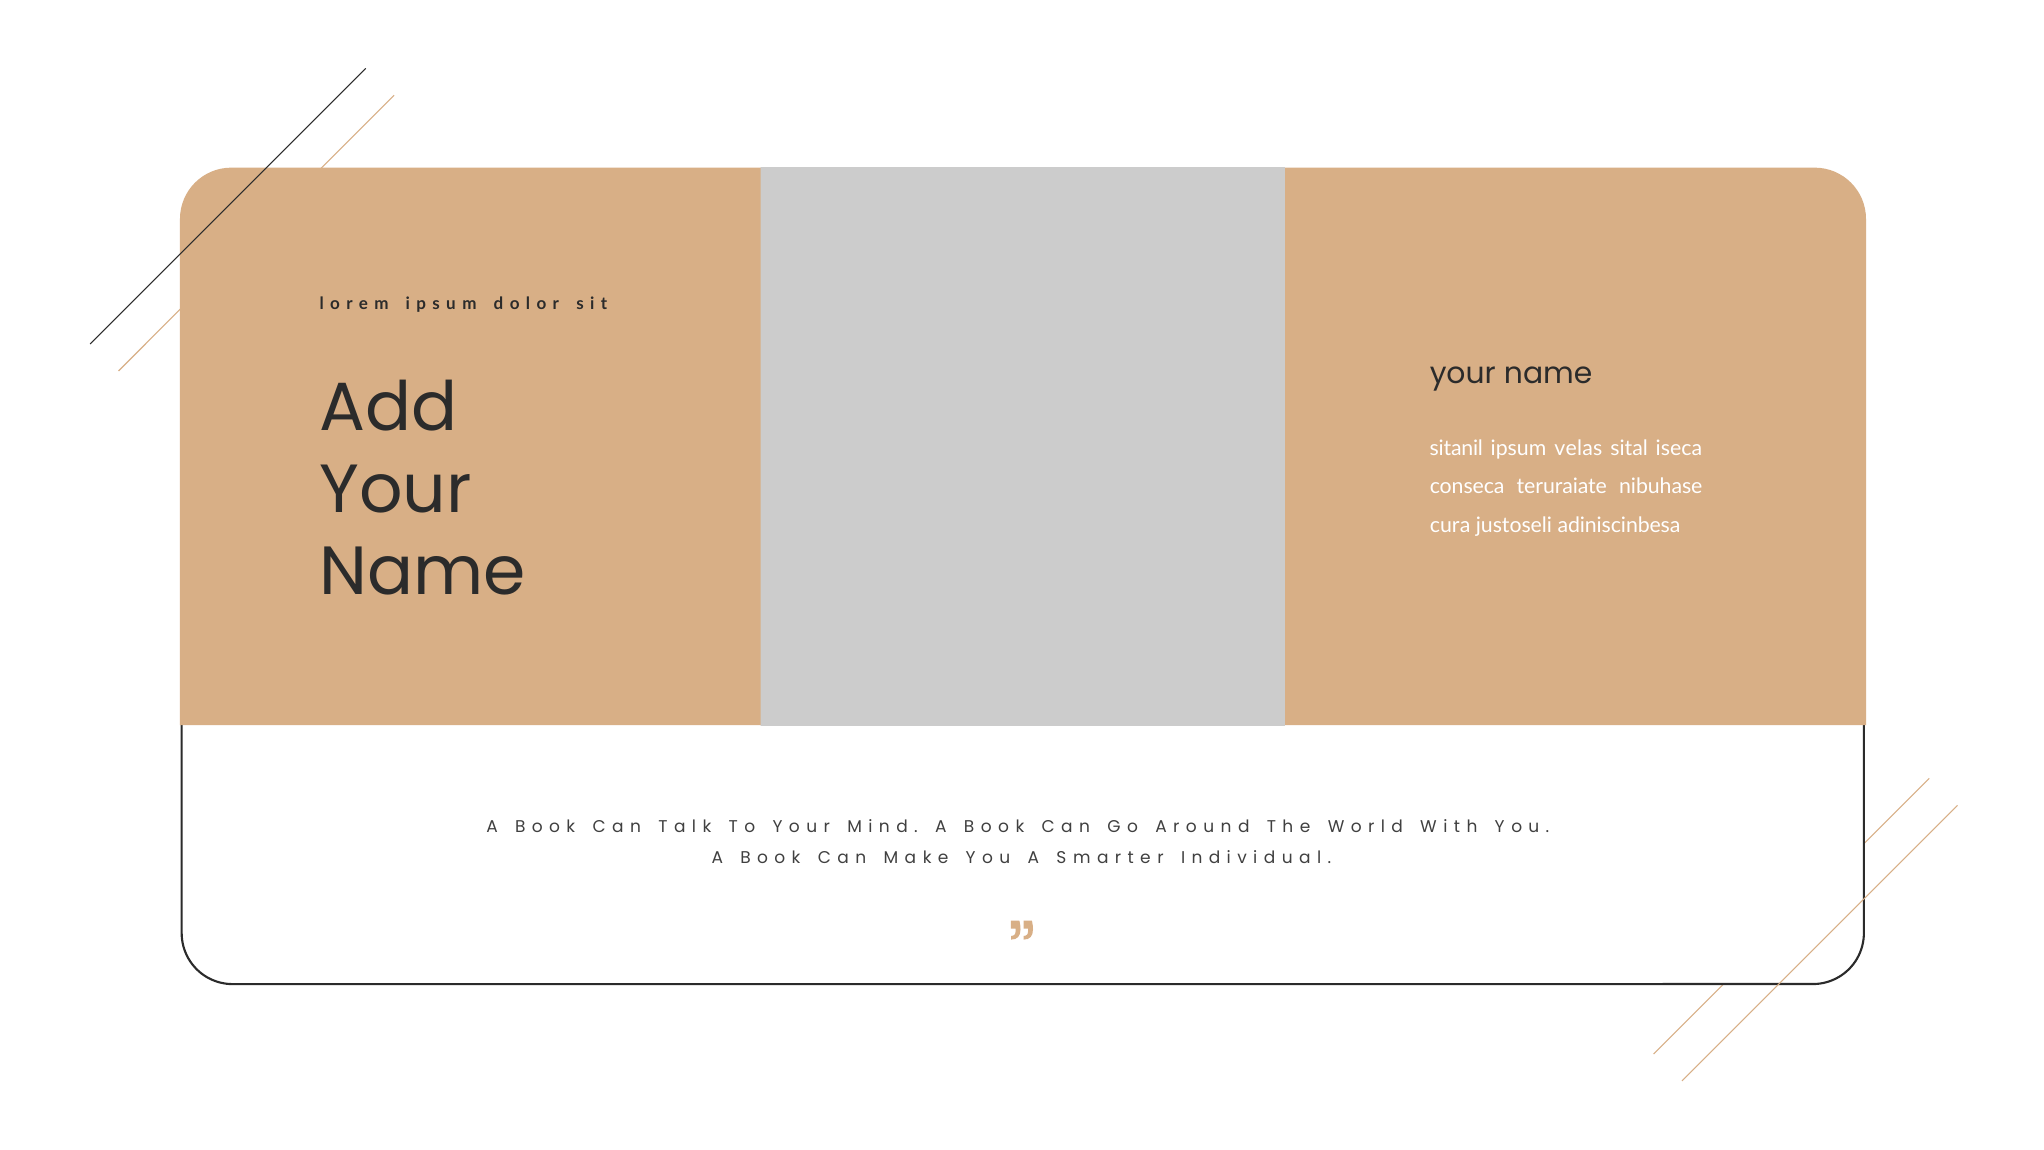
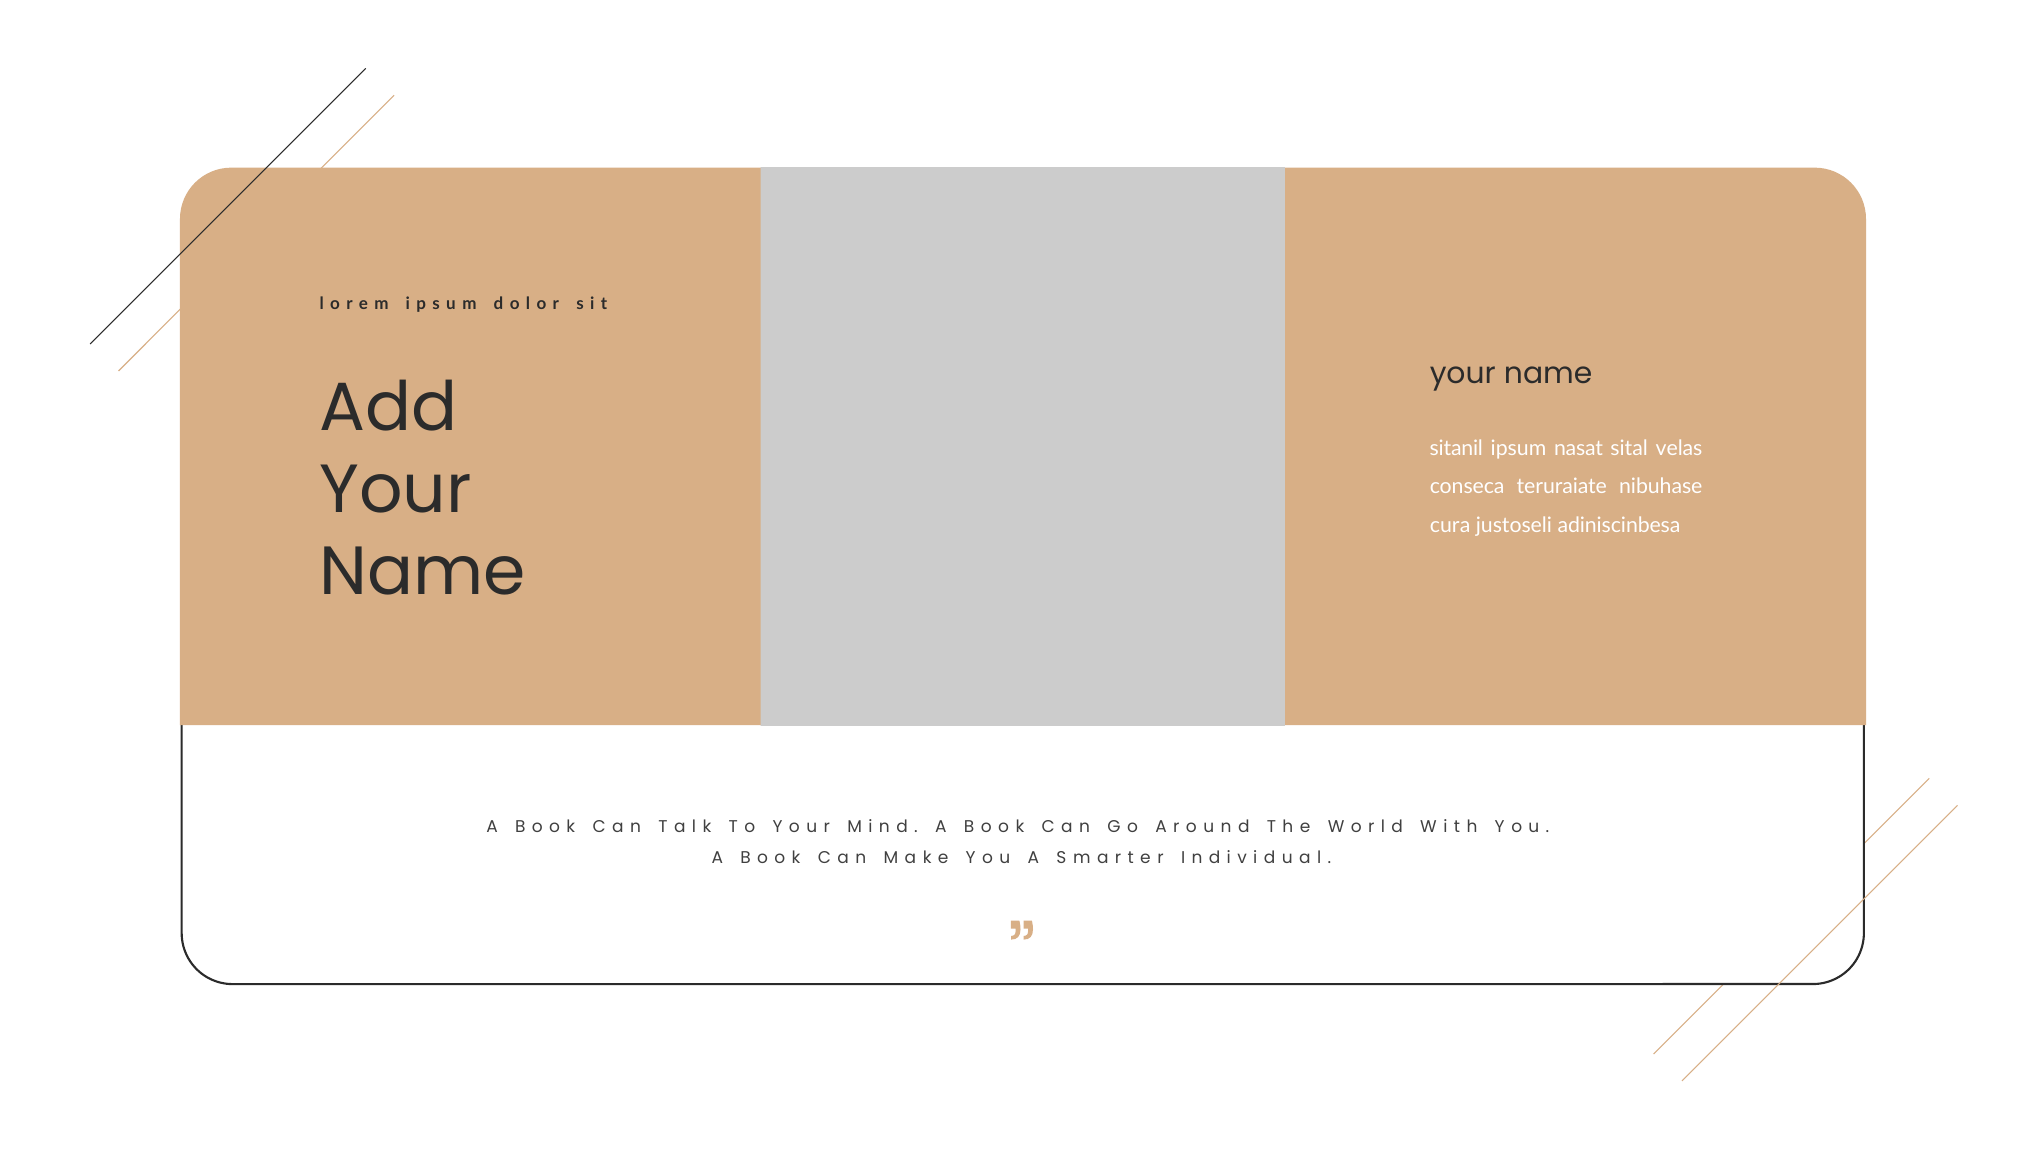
velas: velas -> nasat
iseca: iseca -> velas
